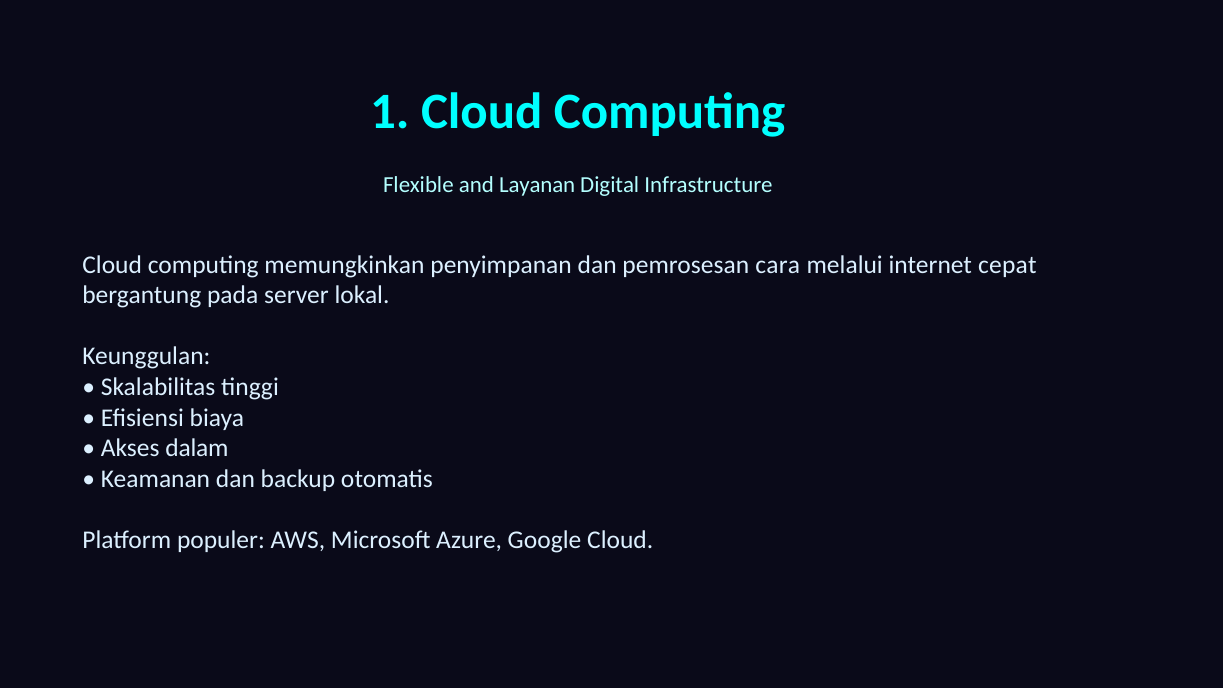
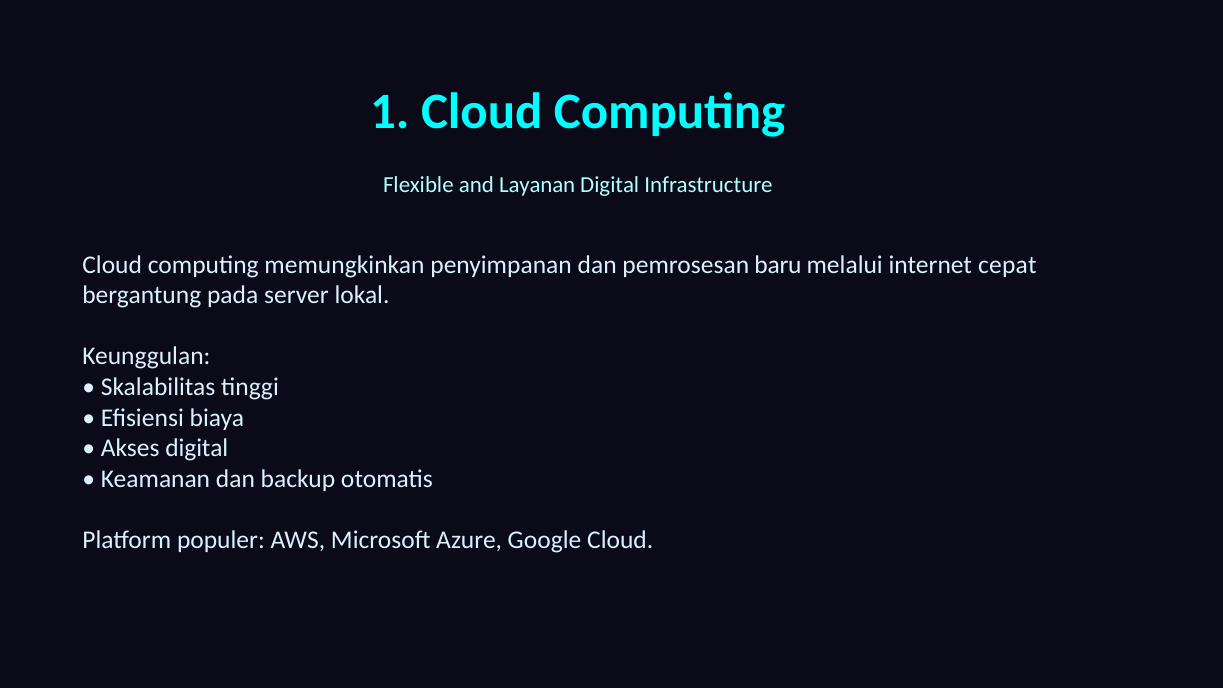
cara: cara -> baru
Akses dalam: dalam -> digital
